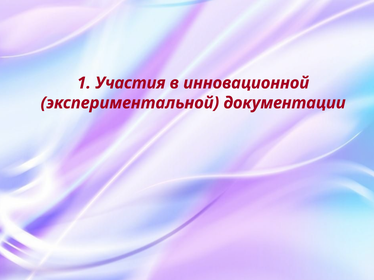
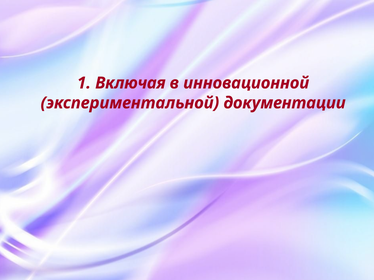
Участия: Участия -> Включая
